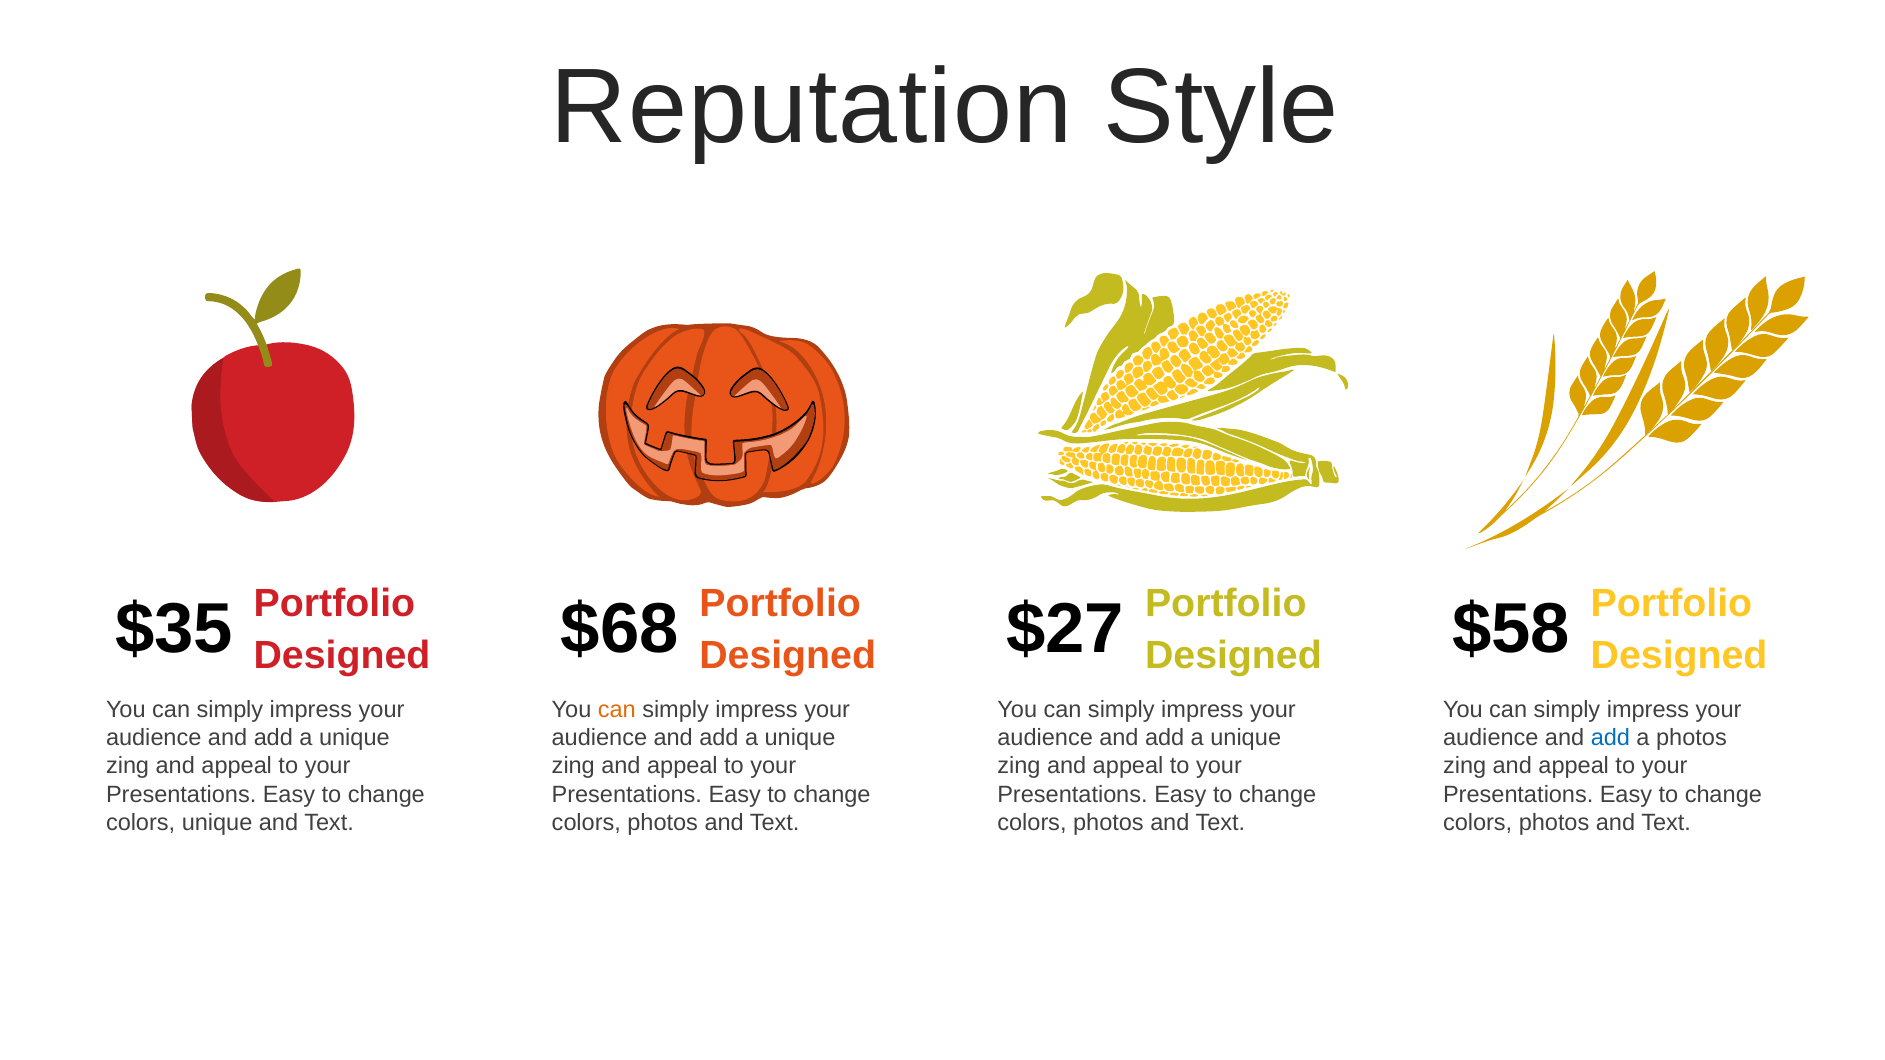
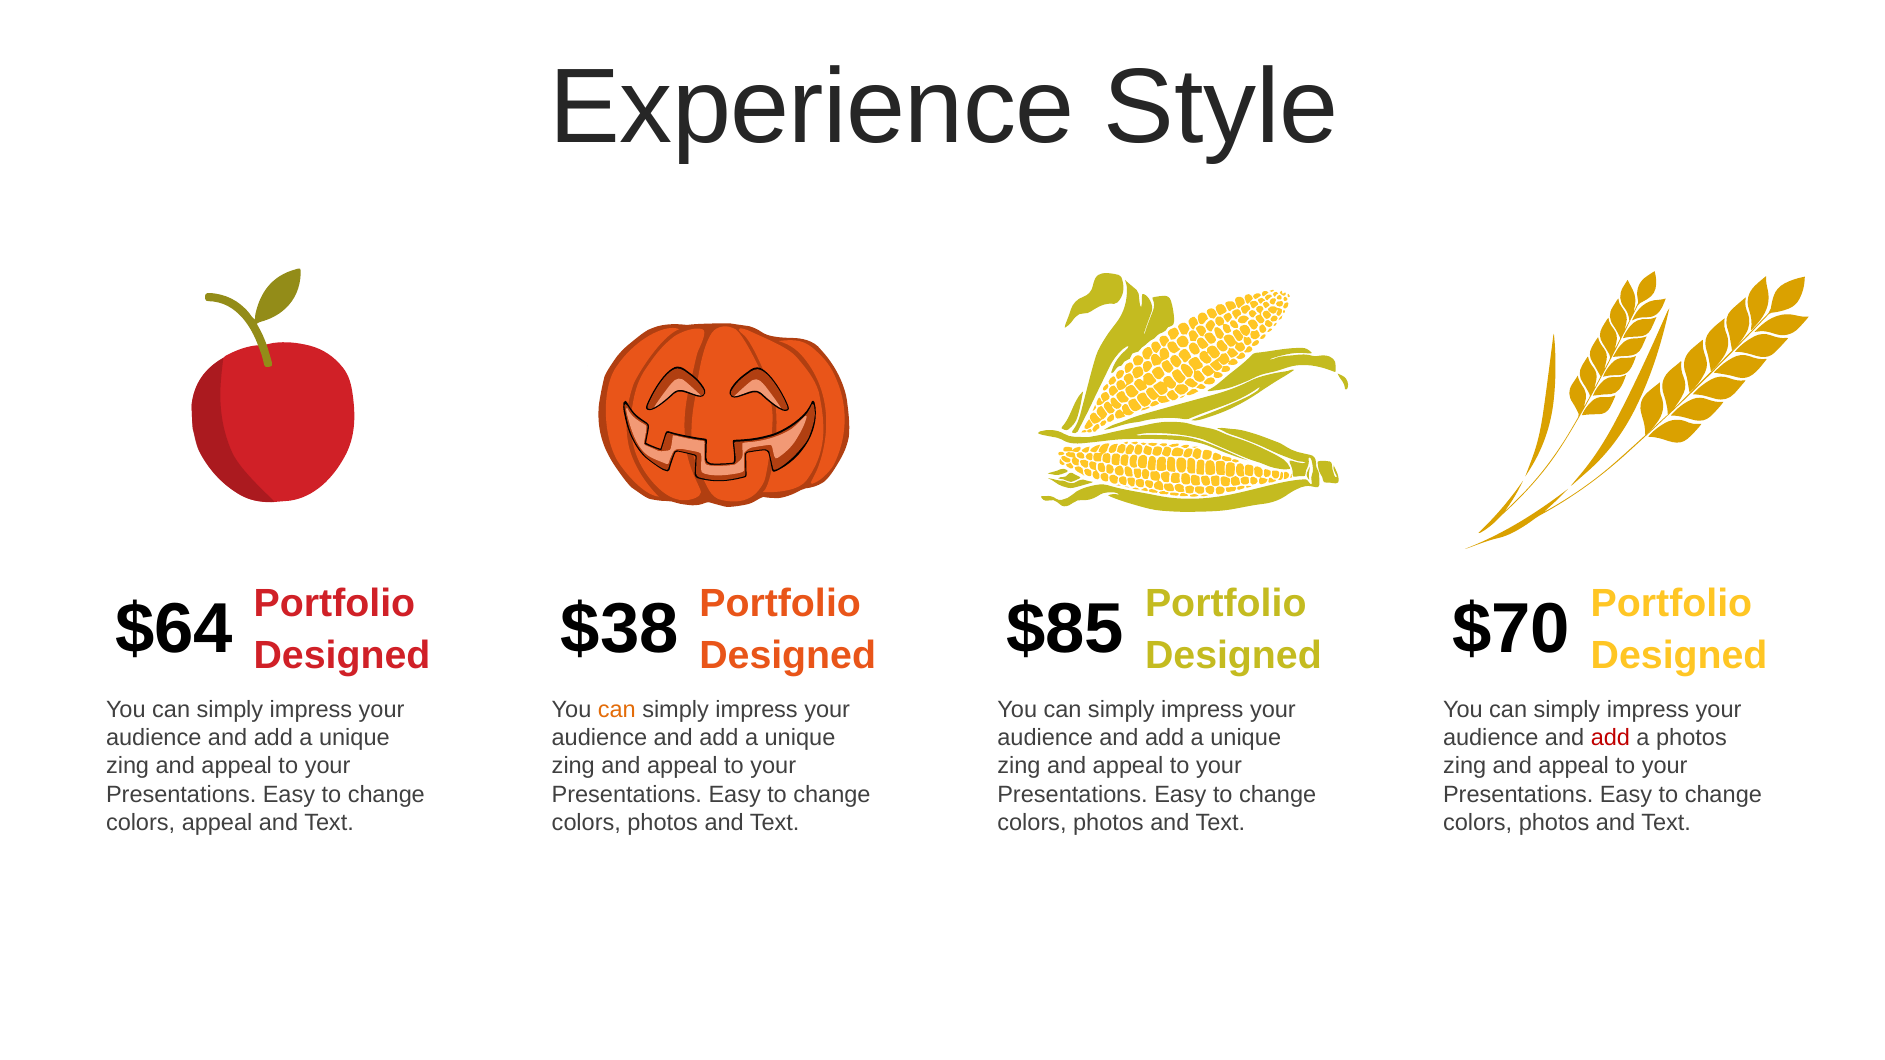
Reputation: Reputation -> Experience
$35: $35 -> $64
$68: $68 -> $38
$27: $27 -> $85
$58: $58 -> $70
add at (1610, 738) colour: blue -> red
colors unique: unique -> appeal
